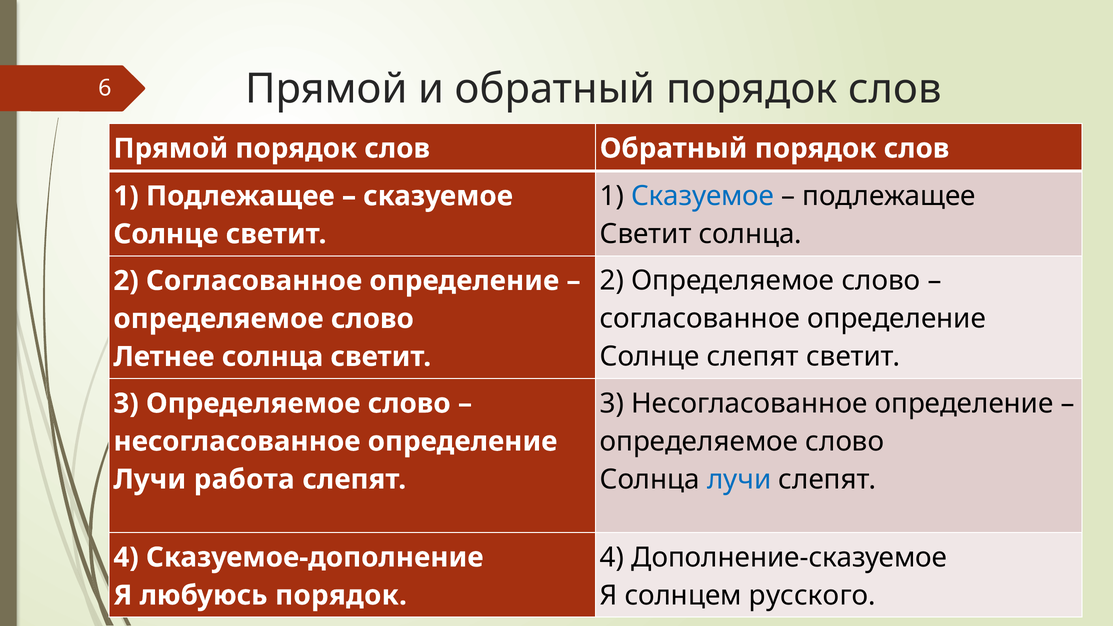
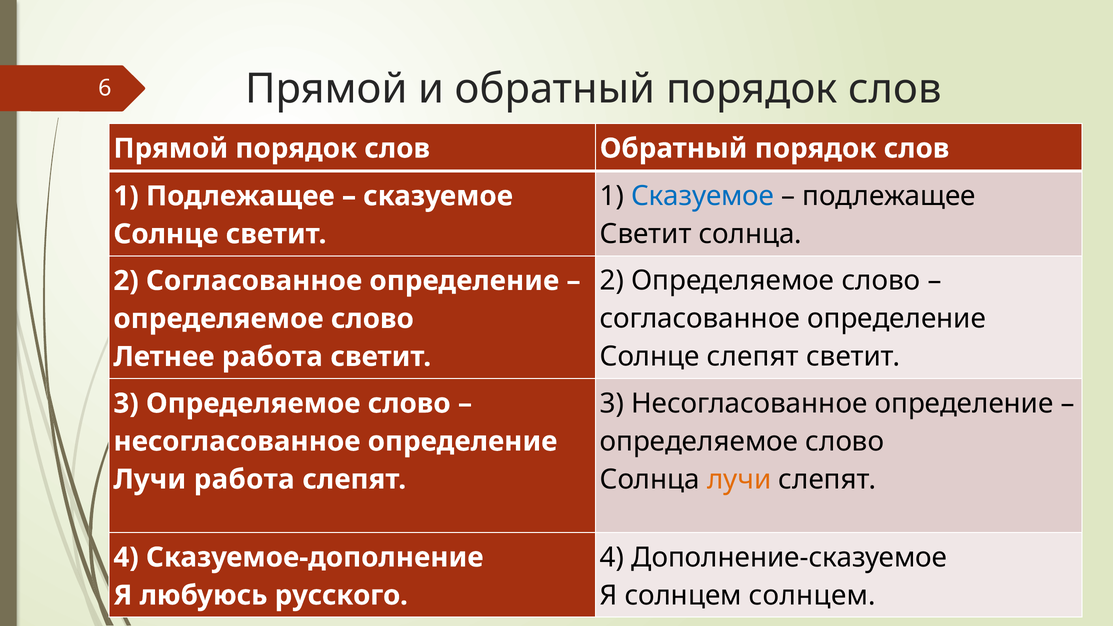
Летнее солнца: солнца -> работа
лучи at (739, 479) colour: blue -> orange
солнцем русского: русского -> солнцем
любуюсь порядок: порядок -> русского
